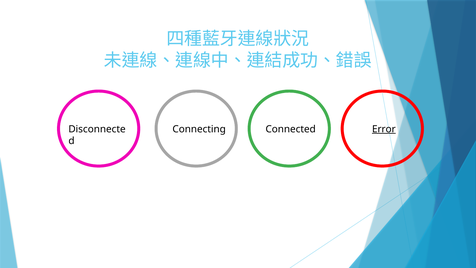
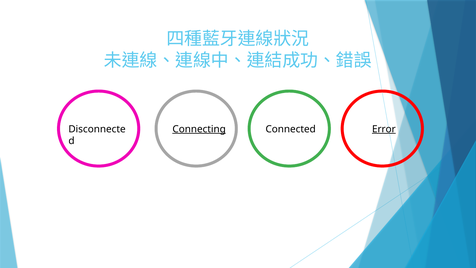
Connecting underline: none -> present
